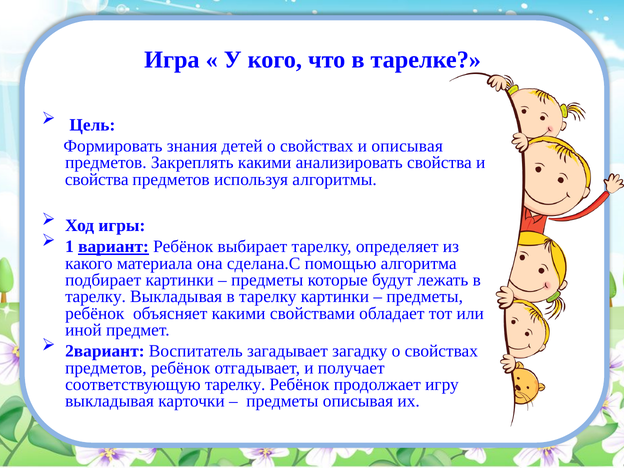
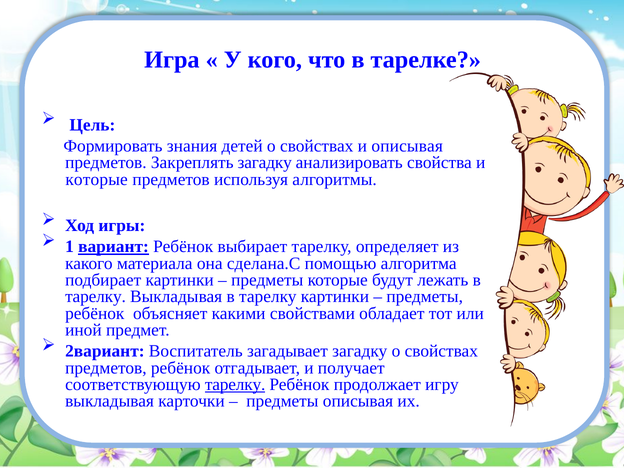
Закреплять какими: какими -> загадку
свойства at (97, 179): свойства -> которые
тарелку at (235, 384) underline: none -> present
